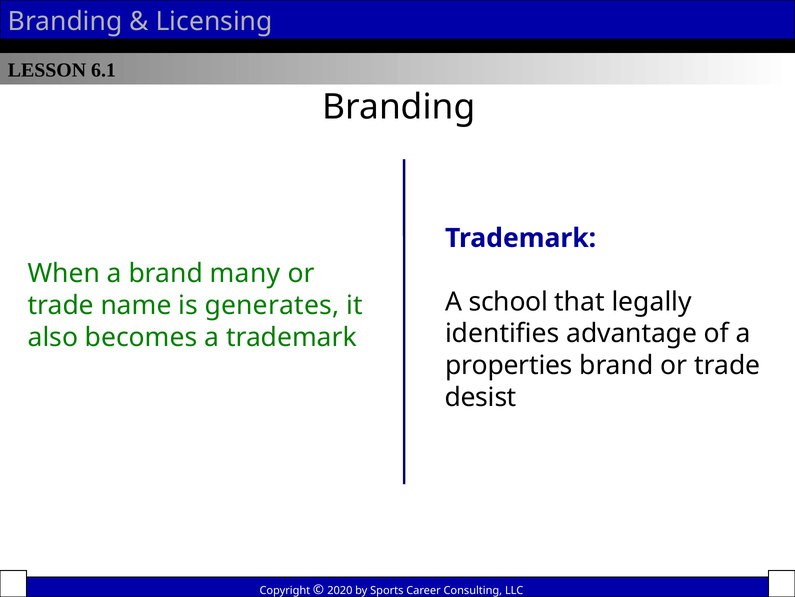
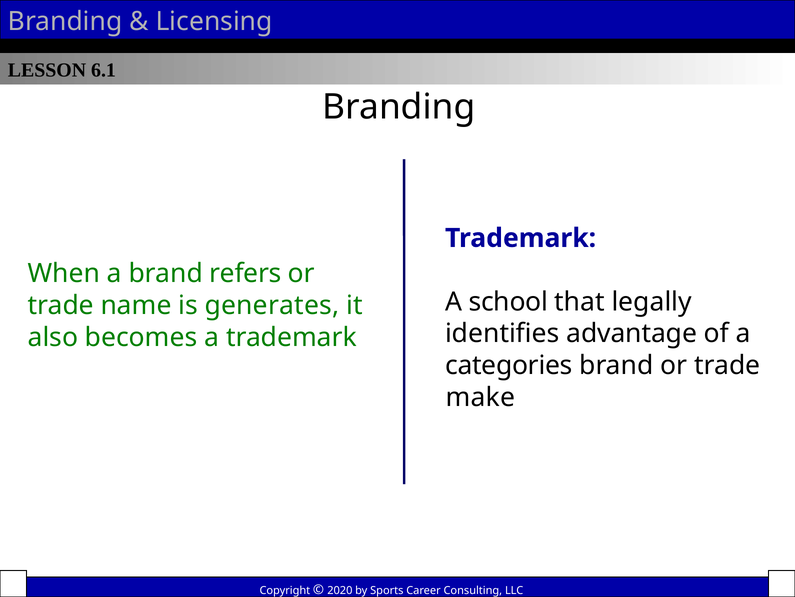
many: many -> refers
properties: properties -> categories
desist: desist -> make
